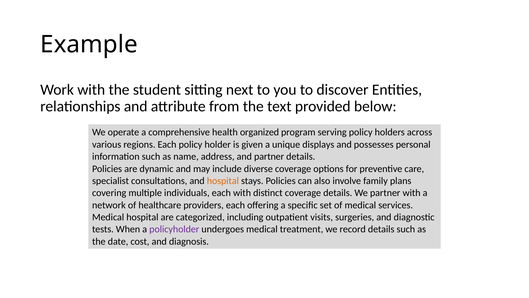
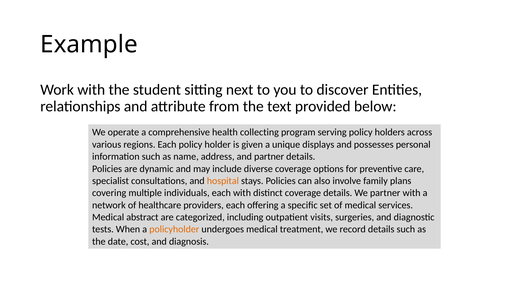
organized: organized -> collecting
Medical hospital: hospital -> abstract
policyholder colour: purple -> orange
